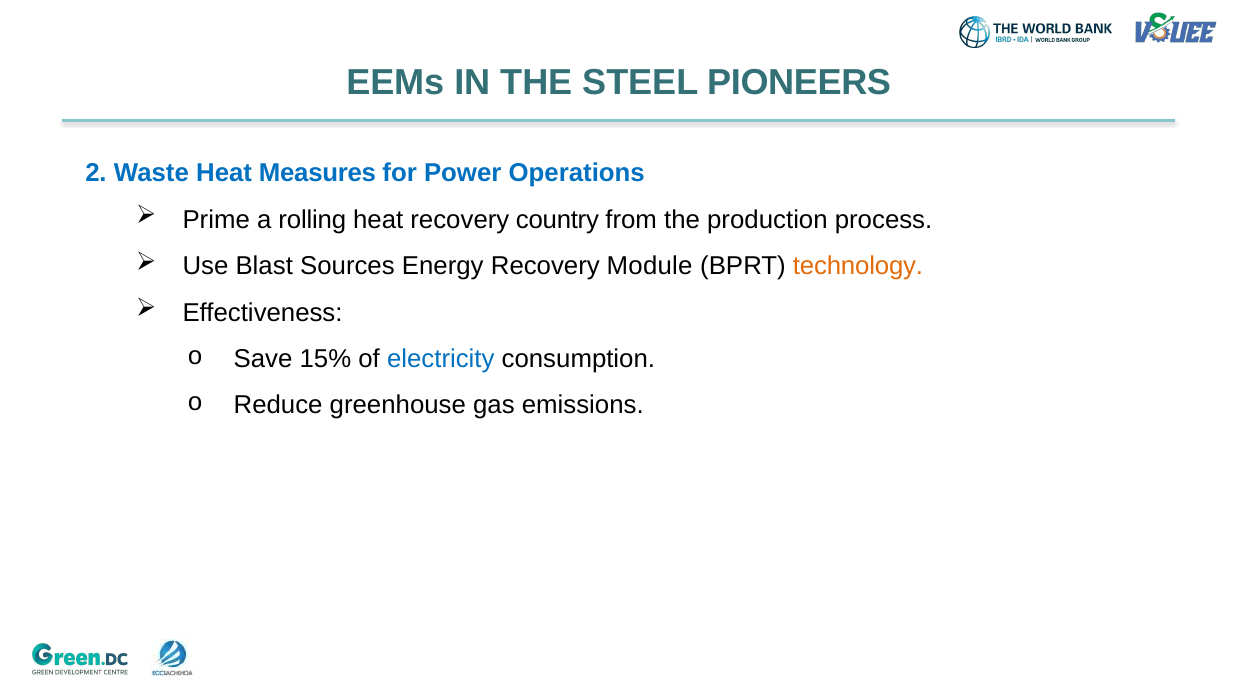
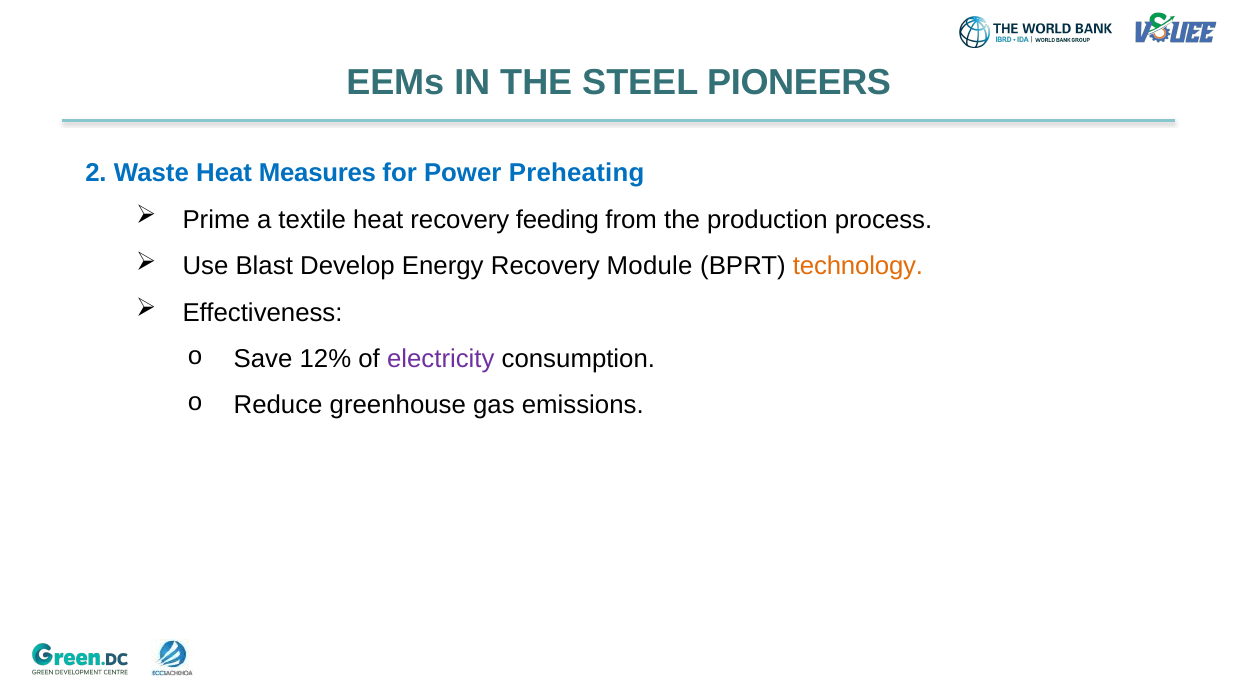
Operations: Operations -> Preheating
rolling: rolling -> textile
country: country -> feeding
Sources: Sources -> Develop
15%: 15% -> 12%
electricity colour: blue -> purple
